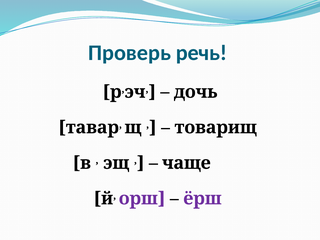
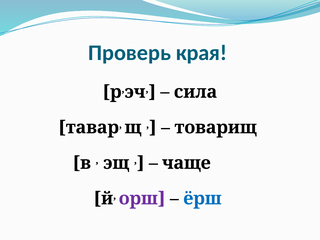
речь: речь -> края
дочь: дочь -> сила
ёрш colour: purple -> blue
